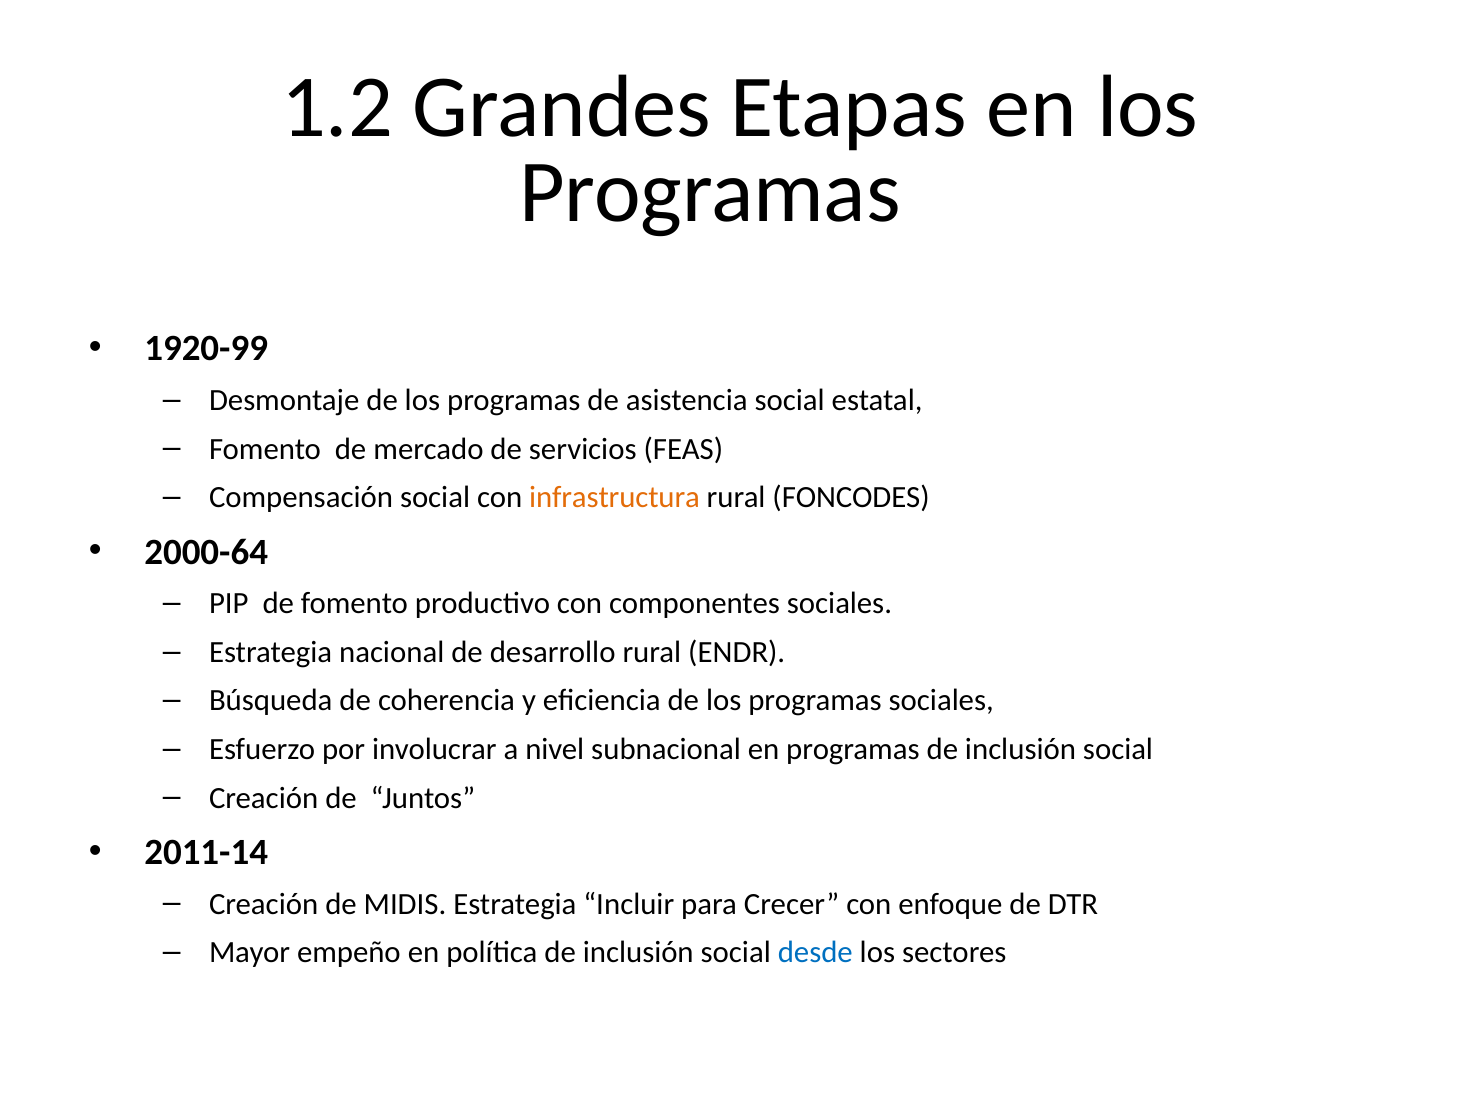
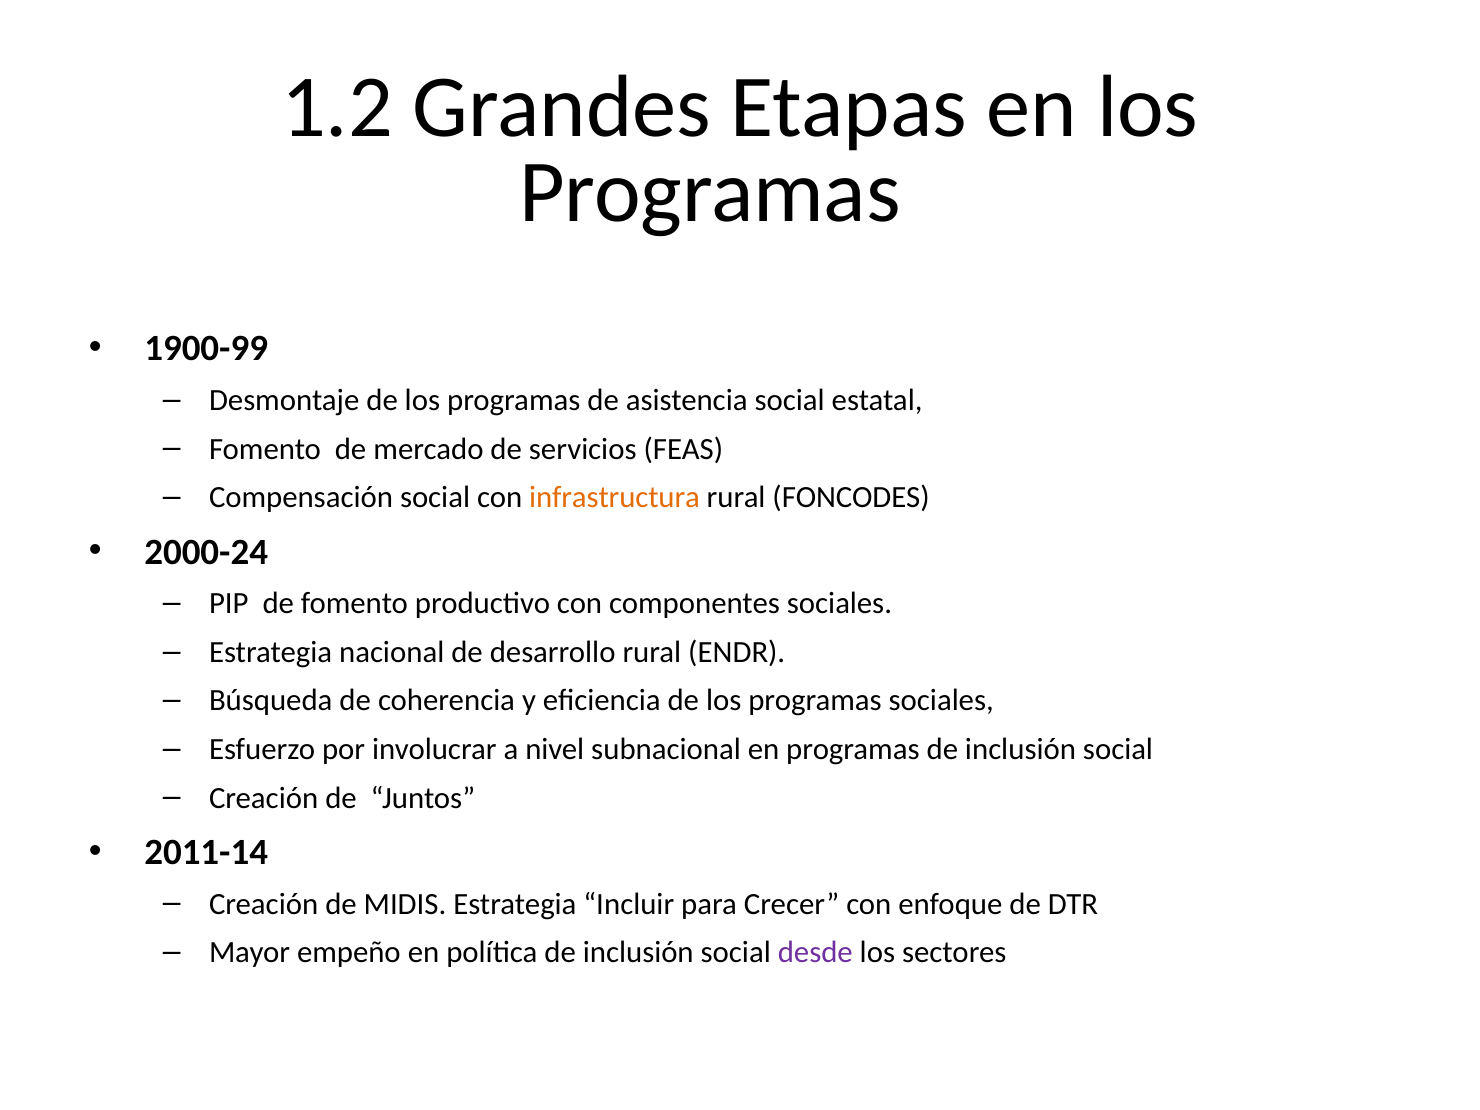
1920-99: 1920-99 -> 1900-99
2000-64: 2000-64 -> 2000-24
desde colour: blue -> purple
